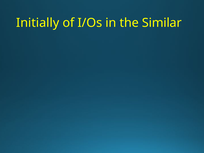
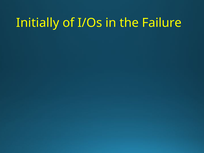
Similar: Similar -> Failure
